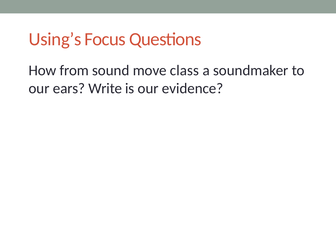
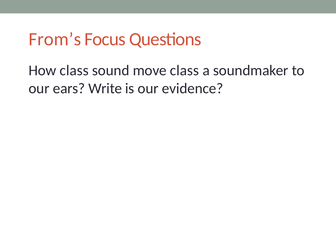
Using’s: Using’s -> From’s
How from: from -> class
